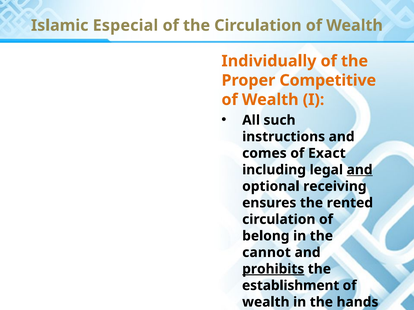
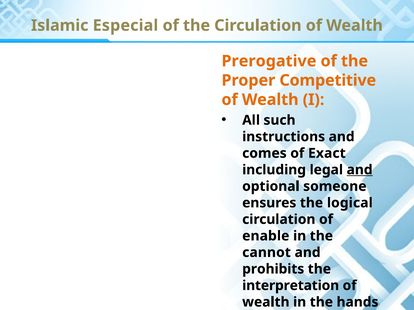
Individually: Individually -> Prerogative
receiving: receiving -> someone
rented: rented -> logical
belong: belong -> enable
prohibits underline: present -> none
establishment: establishment -> interpretation
